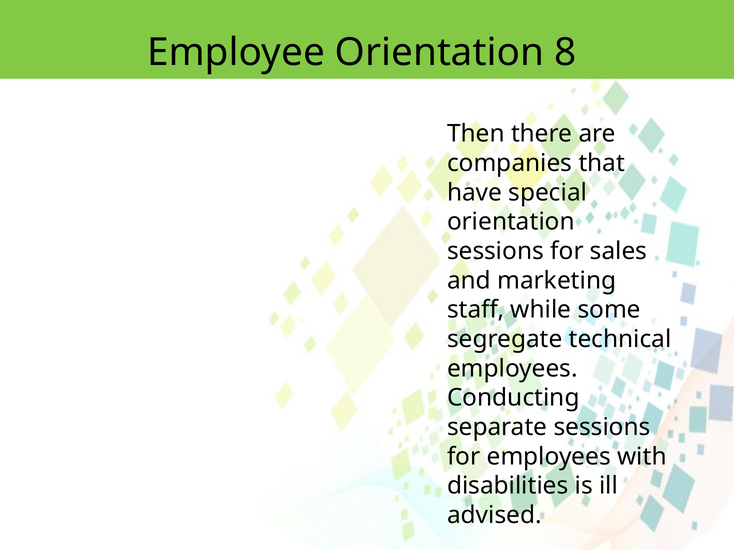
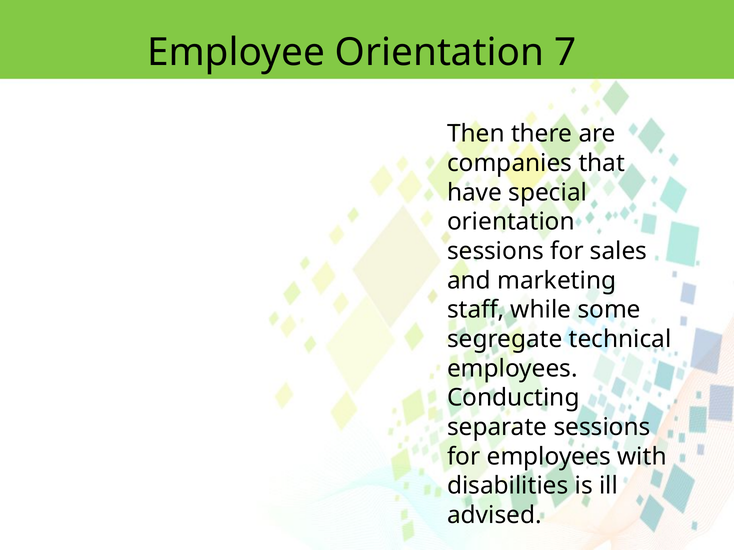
8: 8 -> 7
